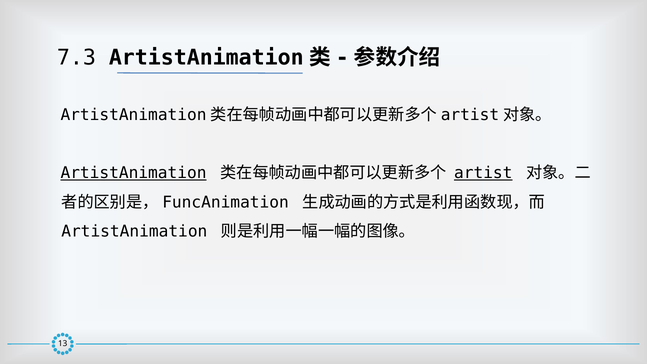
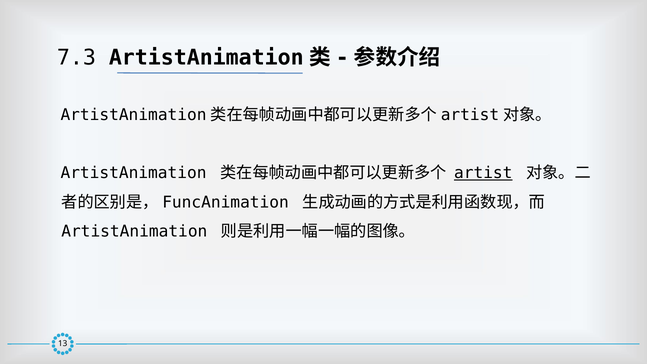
ArtistAnimation at (134, 173) underline: present -> none
